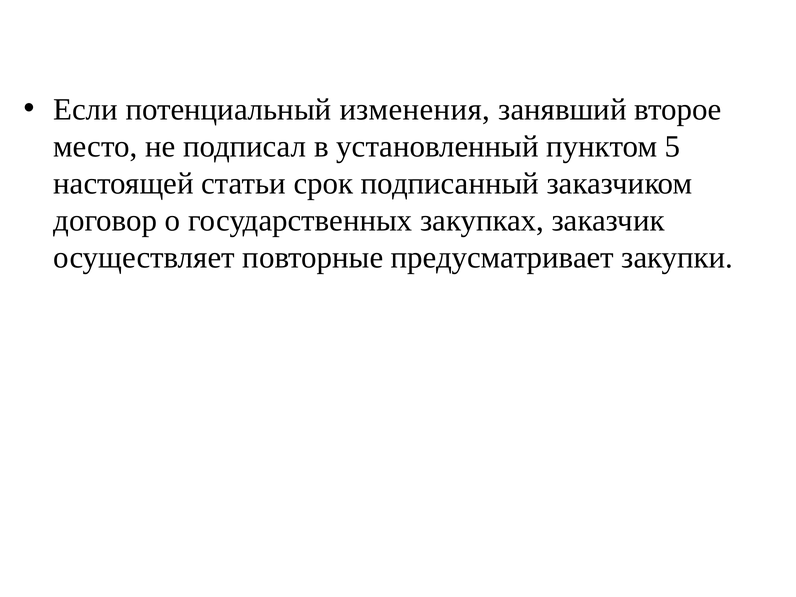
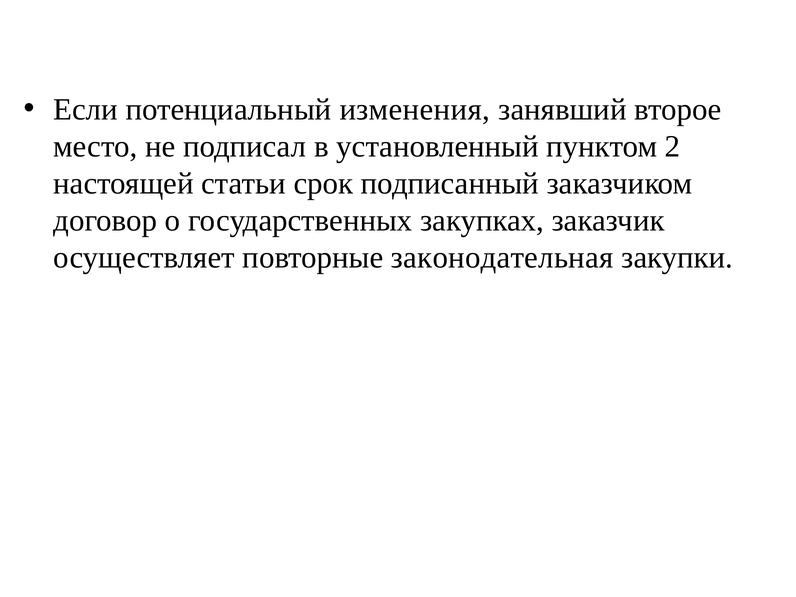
5: 5 -> 2
предусматривает: предусматривает -> законодательная
